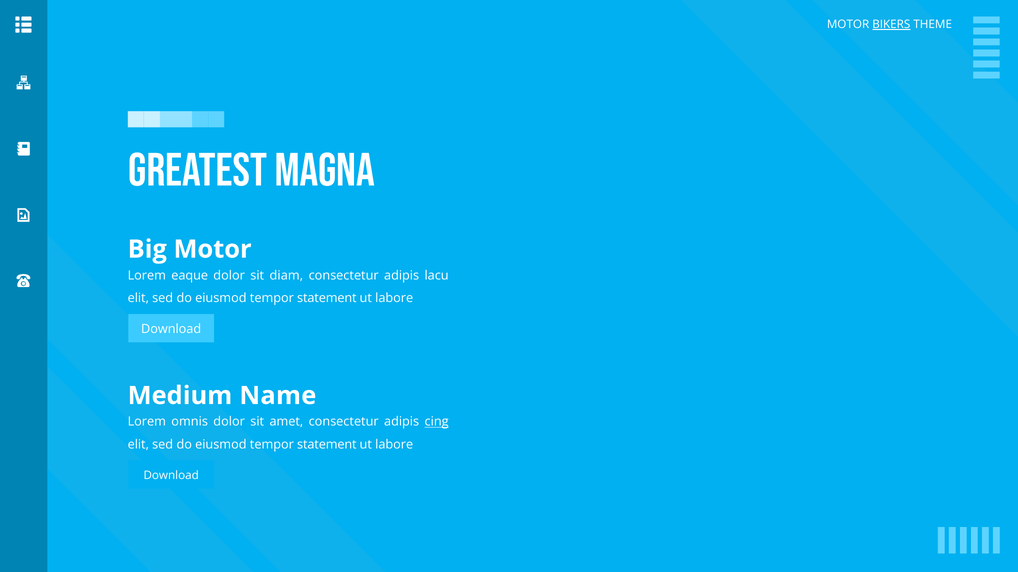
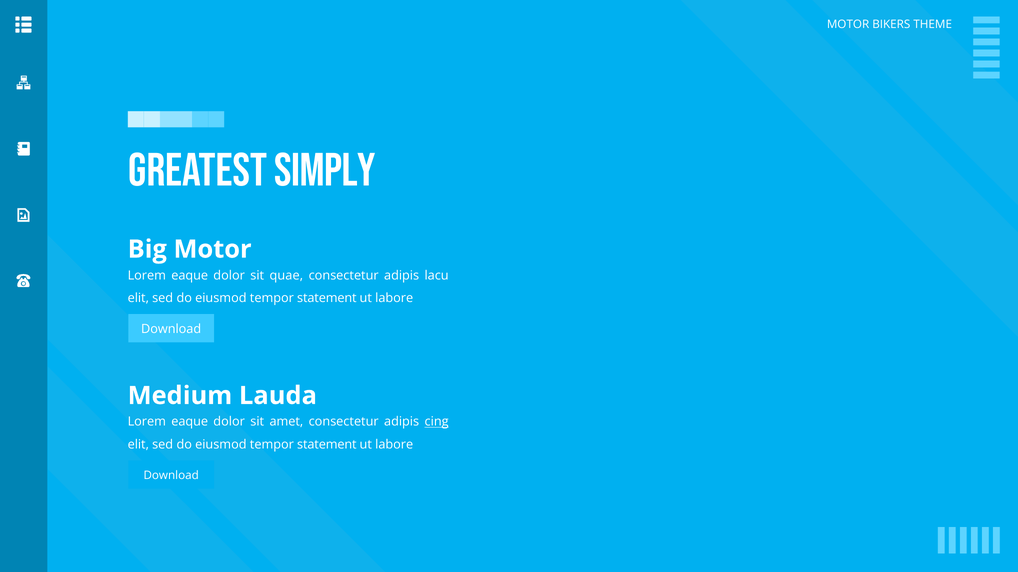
BIKERS underline: present -> none
Magna: Magna -> Simply
diam: diam -> quae
Name: Name -> Lauda
omnis at (190, 422): omnis -> eaque
